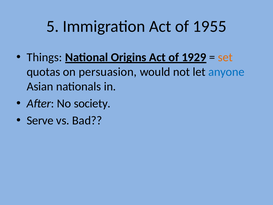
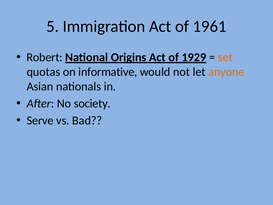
1955: 1955 -> 1961
Things: Things -> Robert
persuasion: persuasion -> informative
anyone colour: blue -> orange
